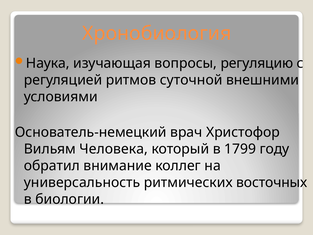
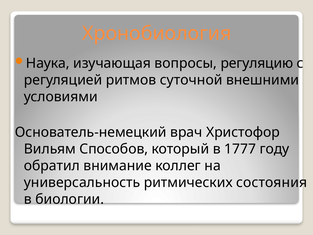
Человека: Человека -> Способов
1799: 1799 -> 1777
восточных: восточных -> состояния
